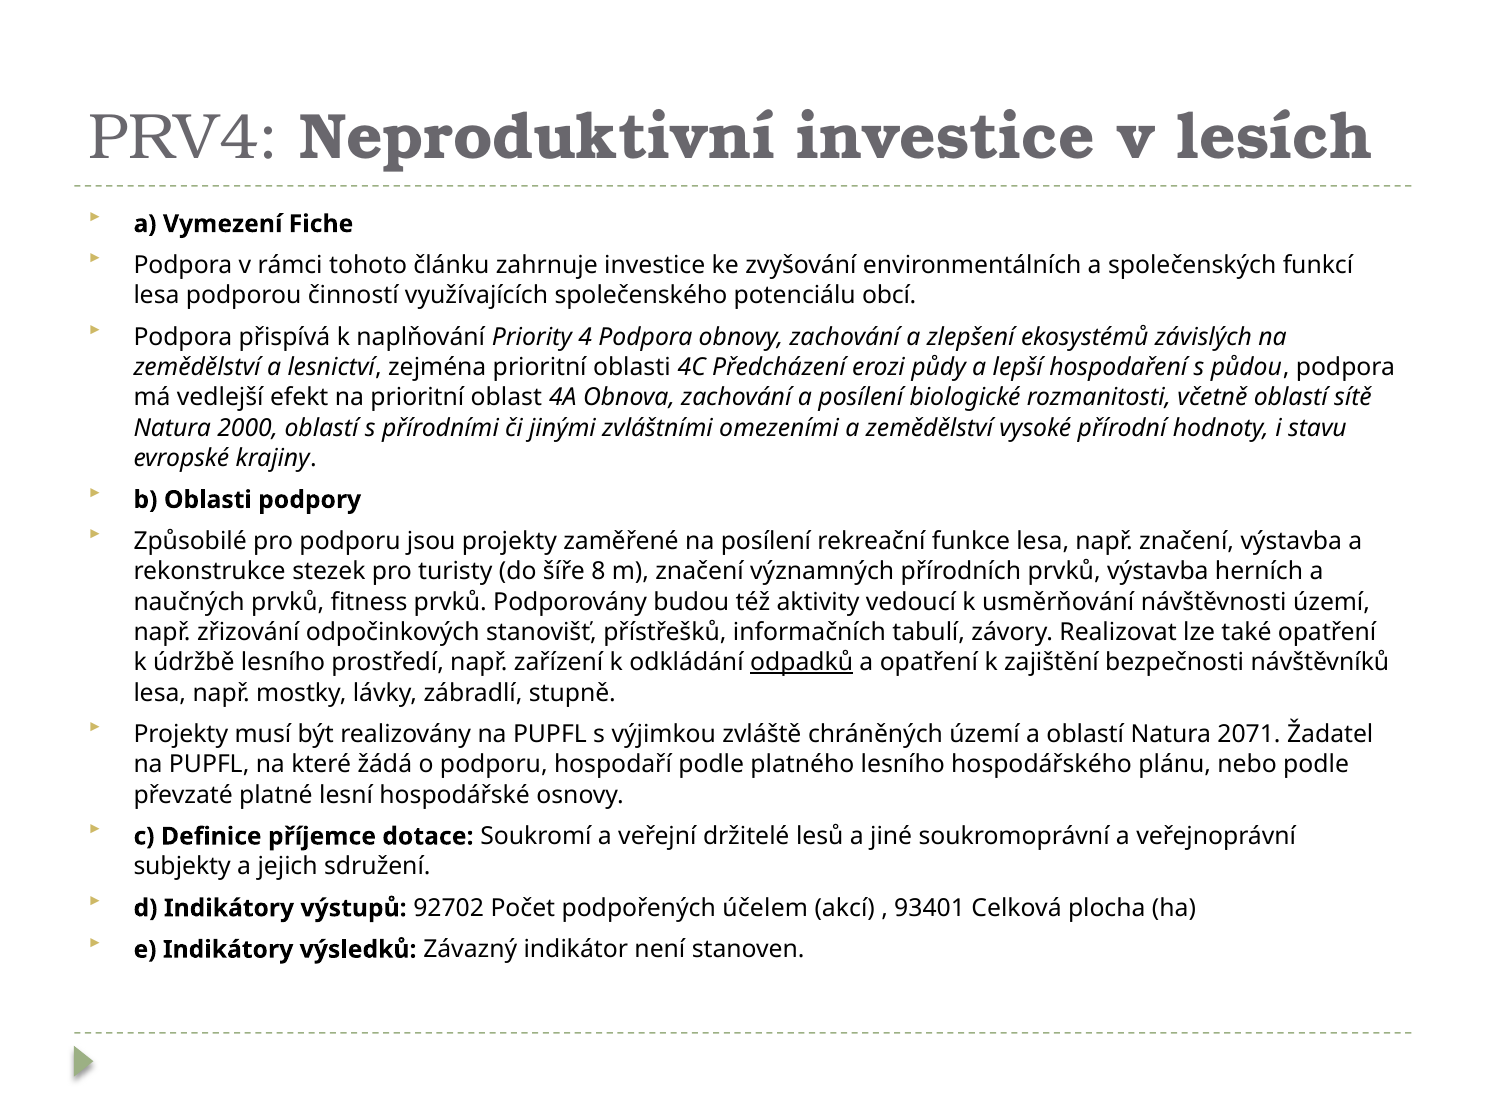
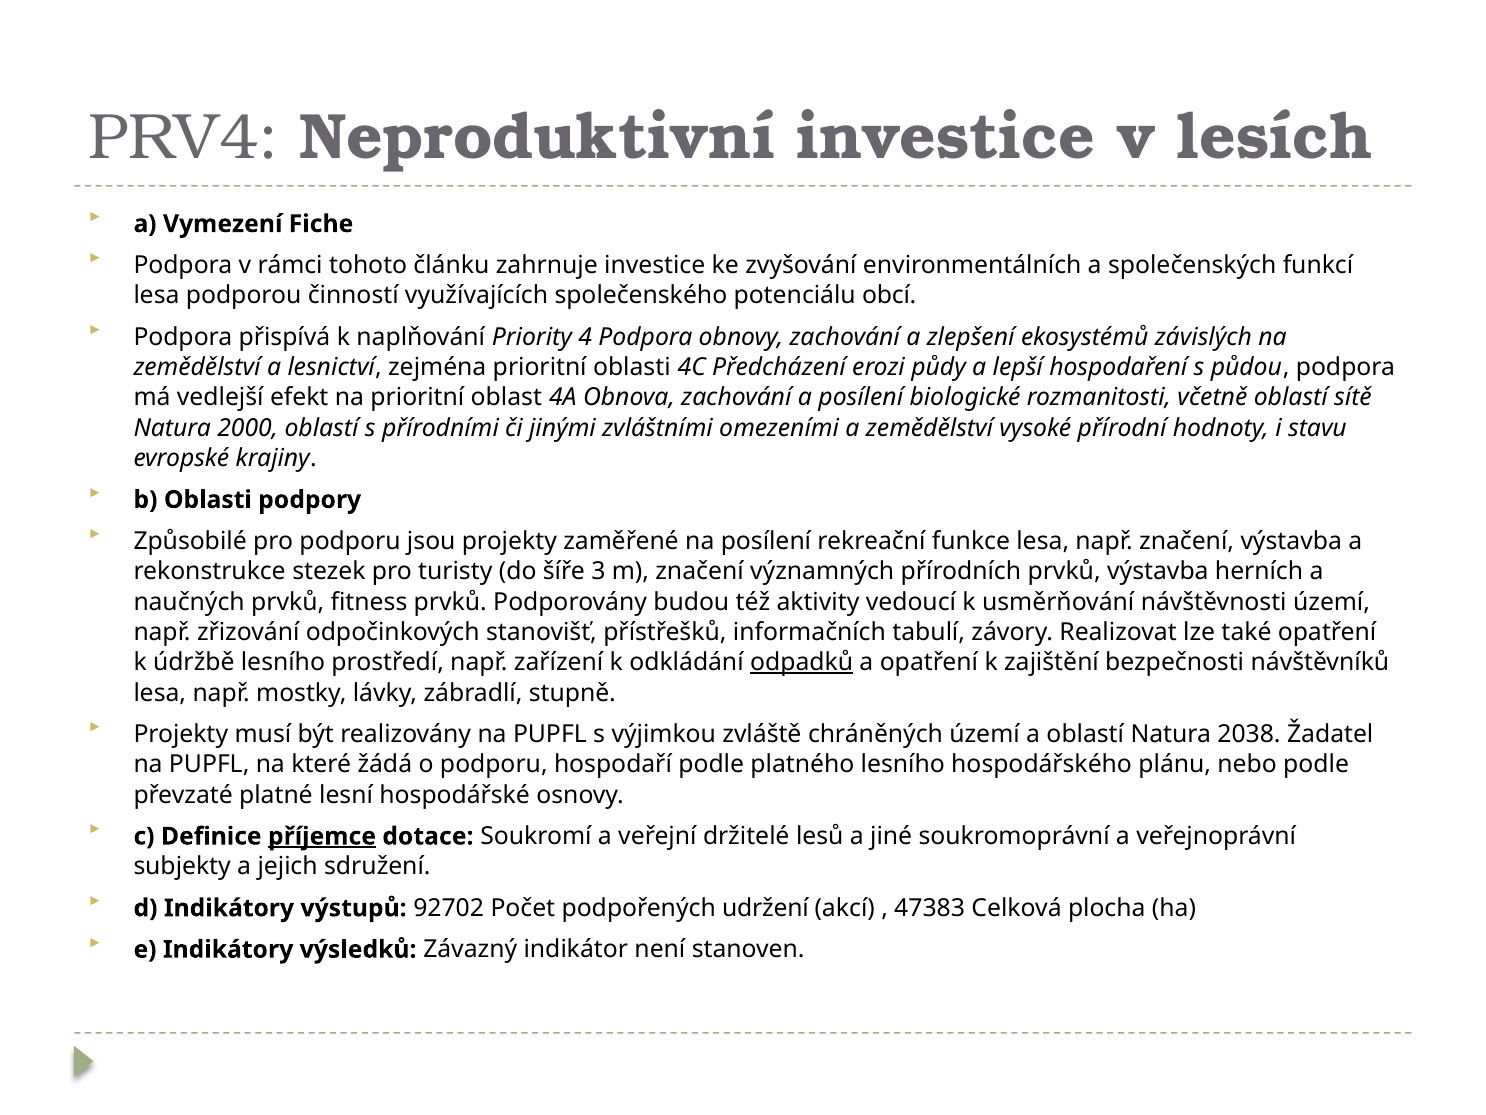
8: 8 -> 3
2071: 2071 -> 2038
příjemce underline: none -> present
účelem: účelem -> udržení
93401: 93401 -> 47383
